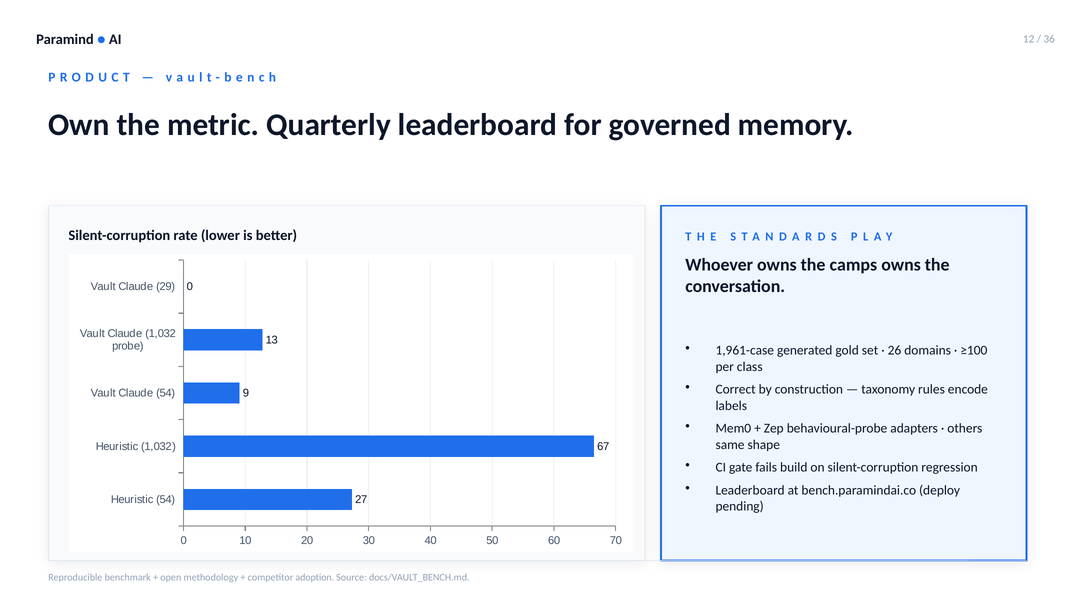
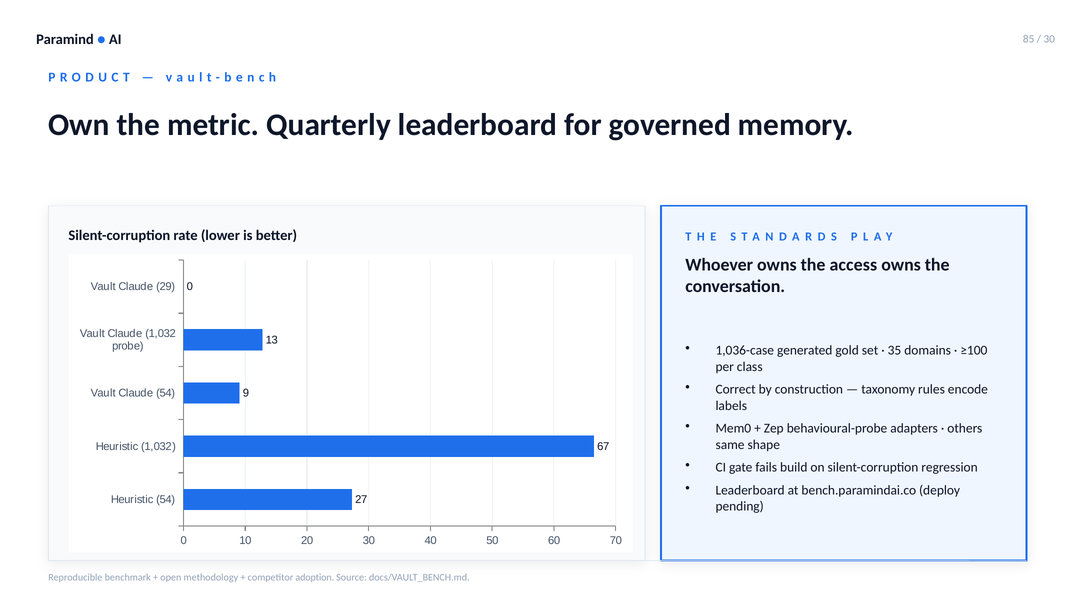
12: 12 -> 85
36 at (1049, 39): 36 -> 30
camps: camps -> access
1,961-case: 1,961-case -> 1,036-case
26: 26 -> 35
